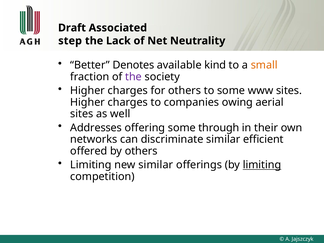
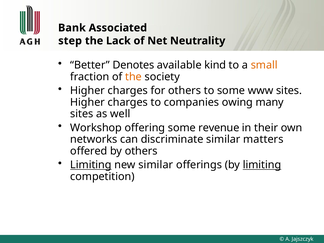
Draft: Draft -> Bank
the at (133, 77) colour: purple -> orange
aerial: aerial -> many
Addresses: Addresses -> Workshop
through: through -> revenue
efficient: efficient -> matters
Limiting at (91, 165) underline: none -> present
